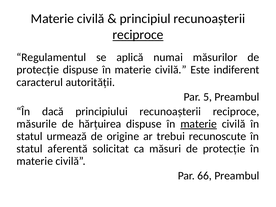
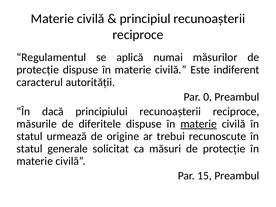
reciproce at (138, 35) underline: present -> none
5: 5 -> 0
hărțuirea: hărțuirea -> diferitele
aferentă: aferentă -> generale
66: 66 -> 15
